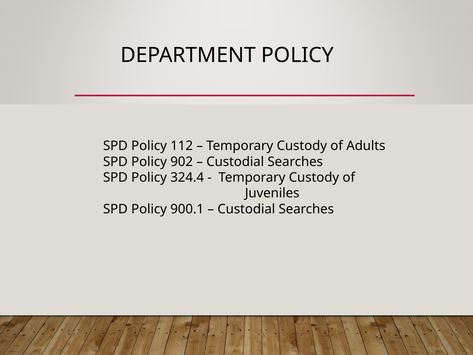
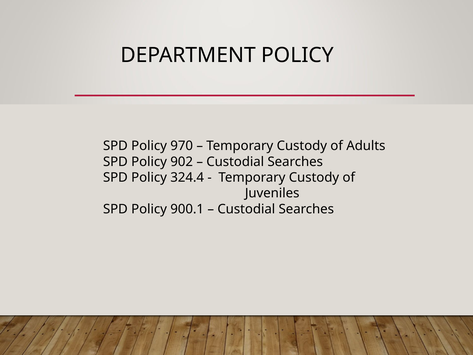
112: 112 -> 970
